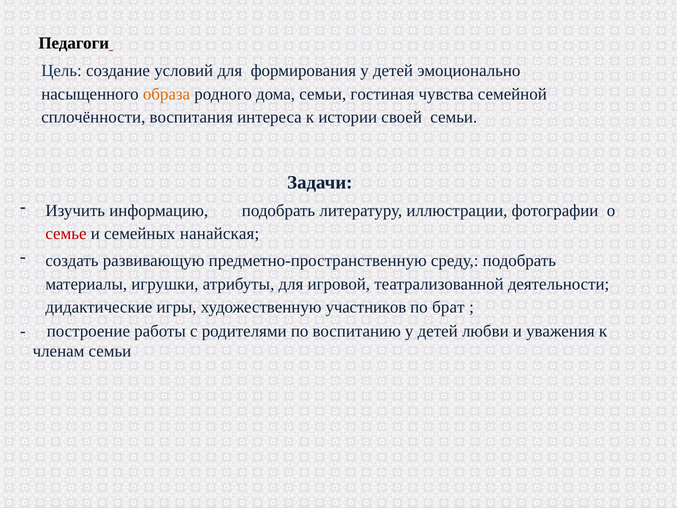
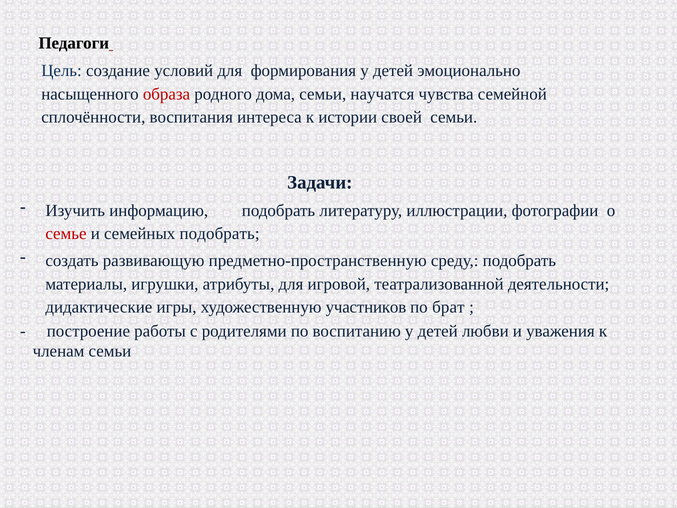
образа colour: orange -> red
гостиная: гостиная -> научатся
семейных нанайская: нанайская -> подобрать
